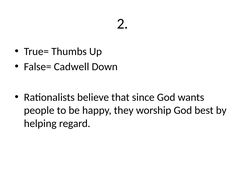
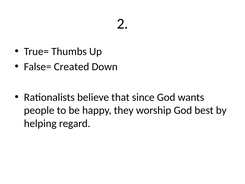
Cadwell: Cadwell -> Created
